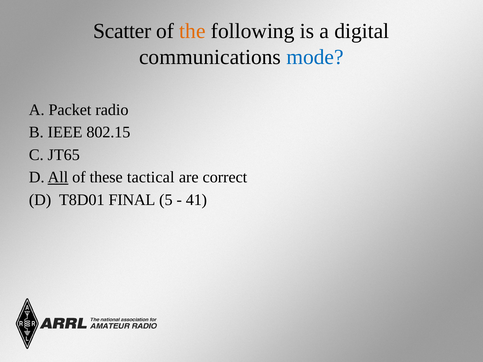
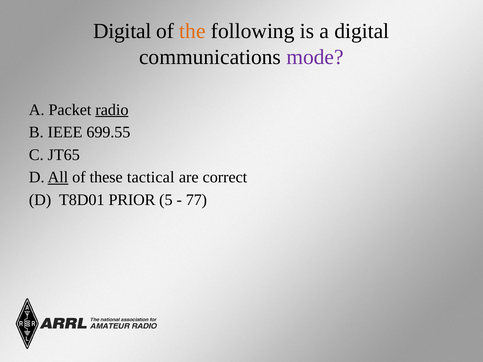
Scatter at (122, 31): Scatter -> Digital
mode colour: blue -> purple
radio underline: none -> present
802.15: 802.15 -> 699.55
FINAL: FINAL -> PRIOR
41: 41 -> 77
